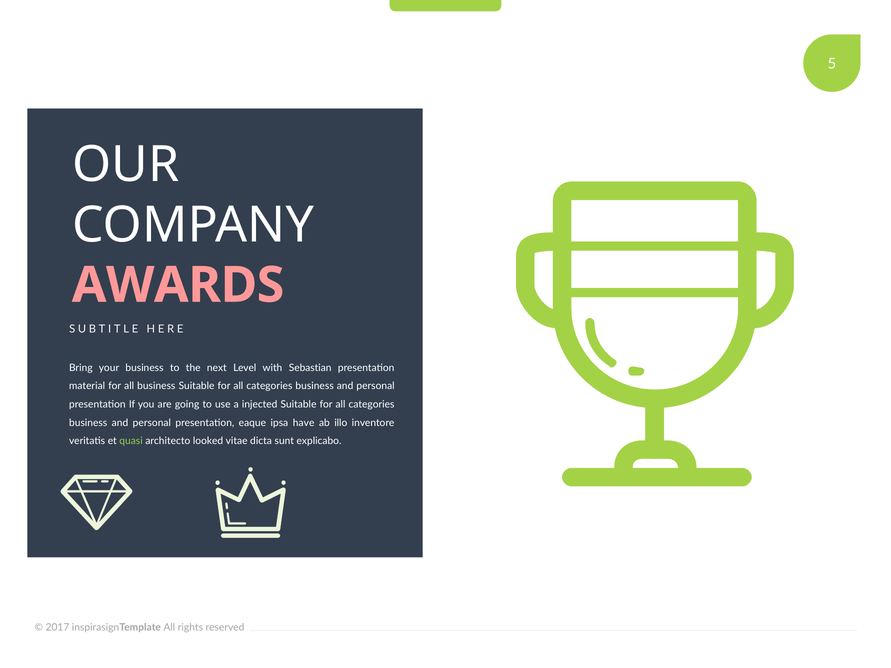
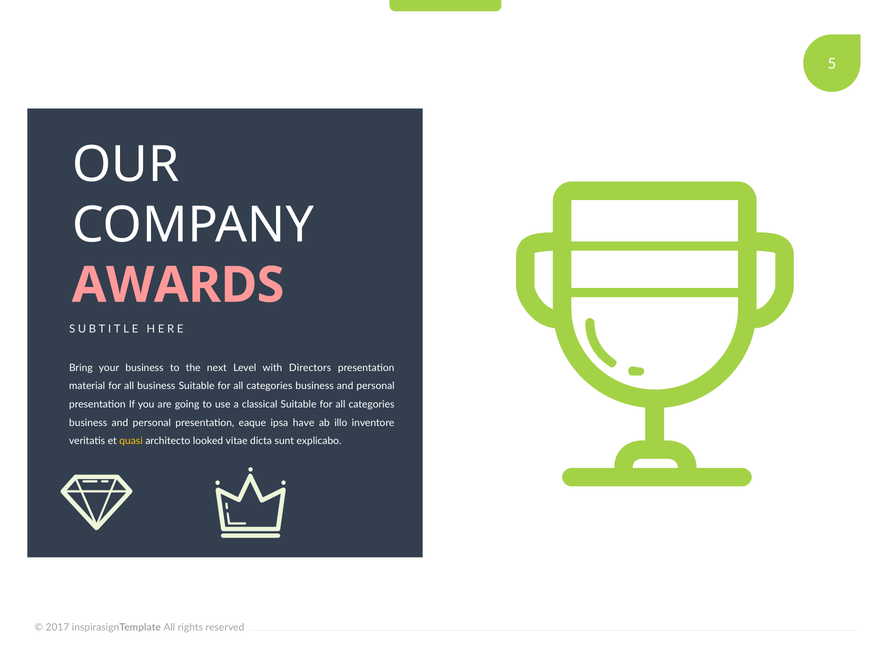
Sebastian: Sebastian -> Directors
injected: injected -> classical
quasi colour: light green -> yellow
